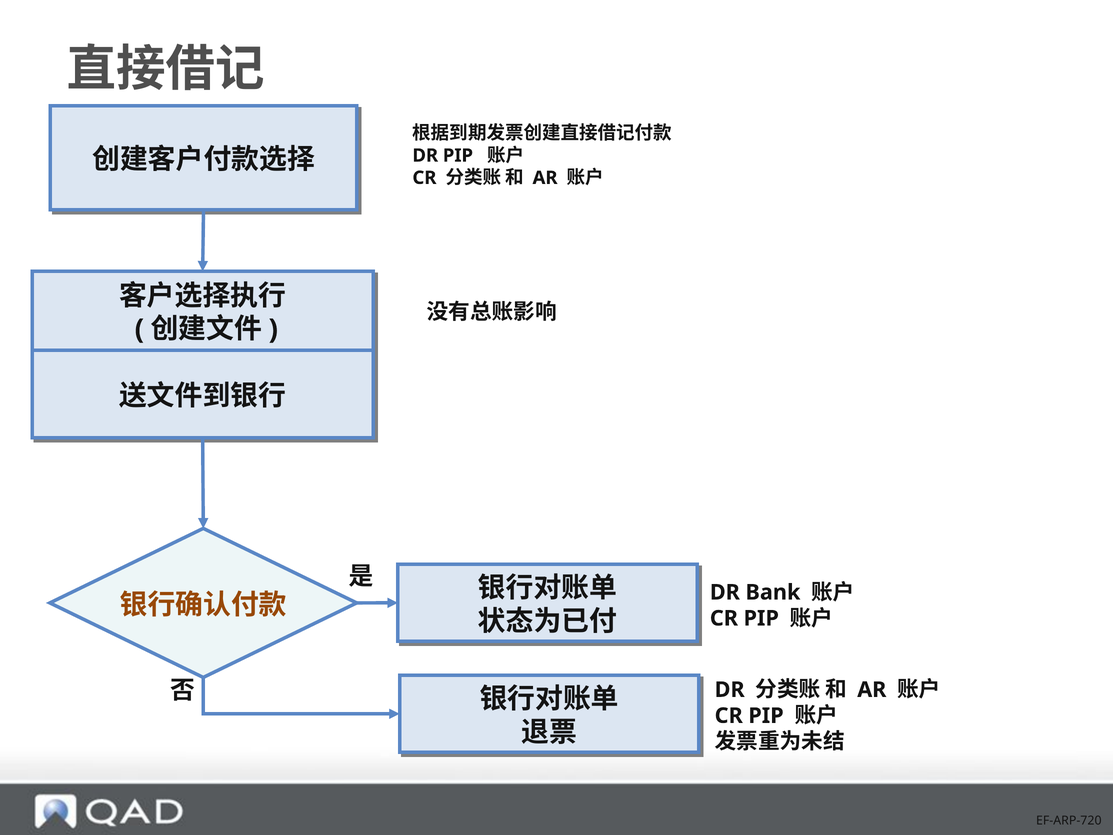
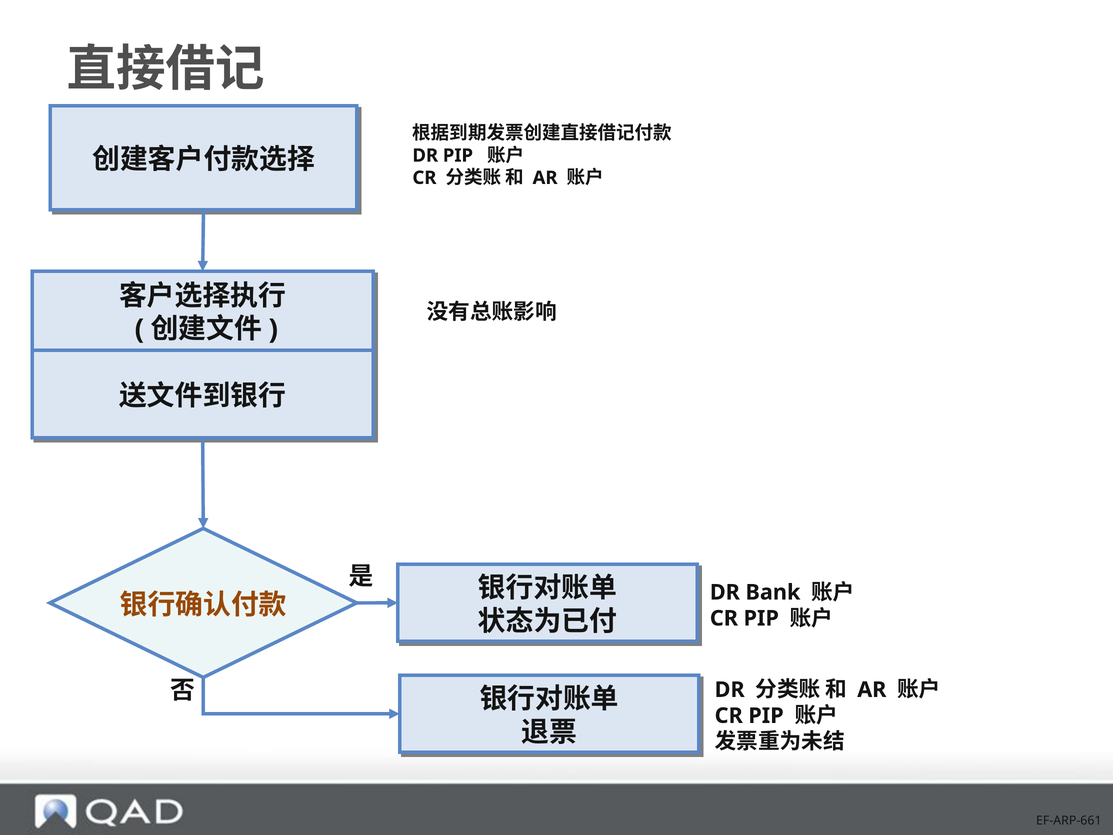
EF-ARP-720: EF-ARP-720 -> EF-ARP-661
